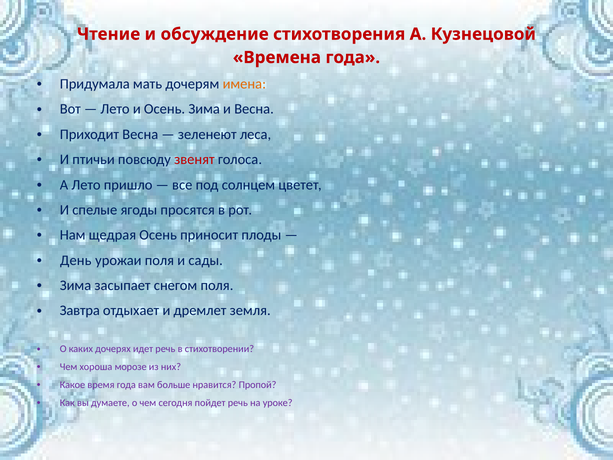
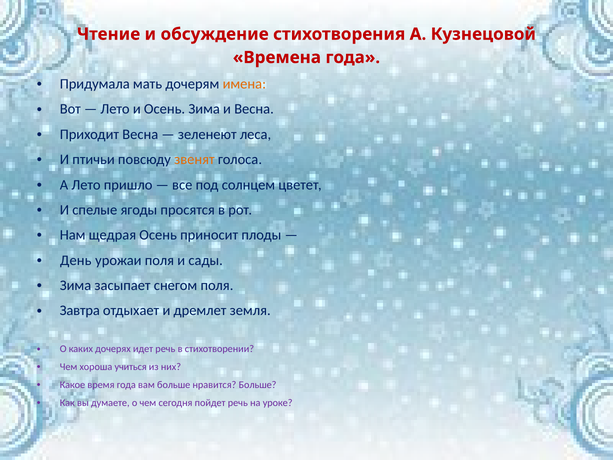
звенят colour: red -> orange
морозе: морозе -> учиться
нравится Пропой: Пропой -> Больше
